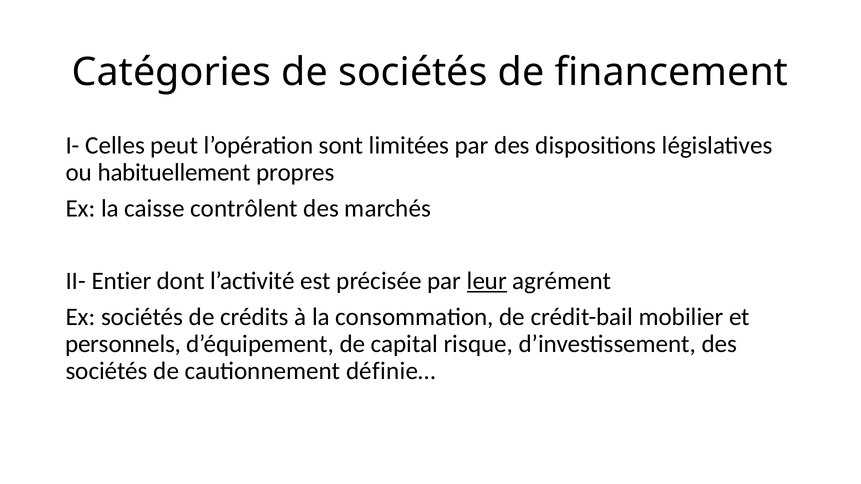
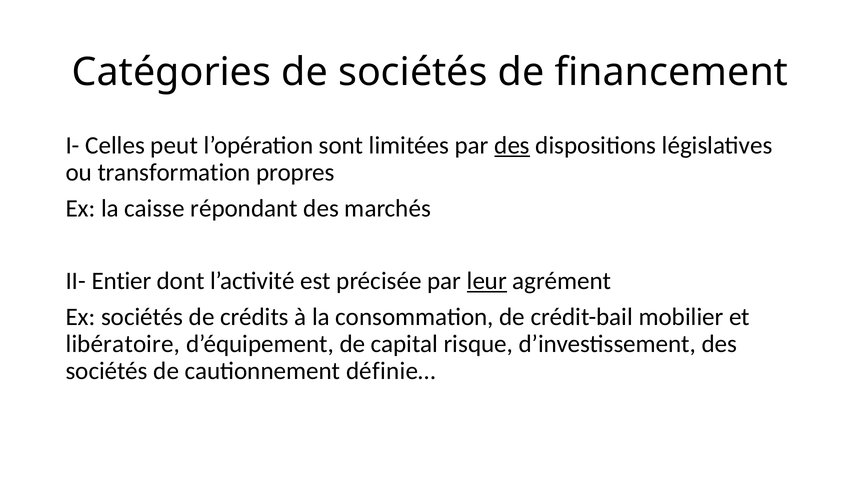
des at (512, 146) underline: none -> present
habituellement: habituellement -> transformation
contrôlent: contrôlent -> répondant
personnels: personnels -> libératoire
